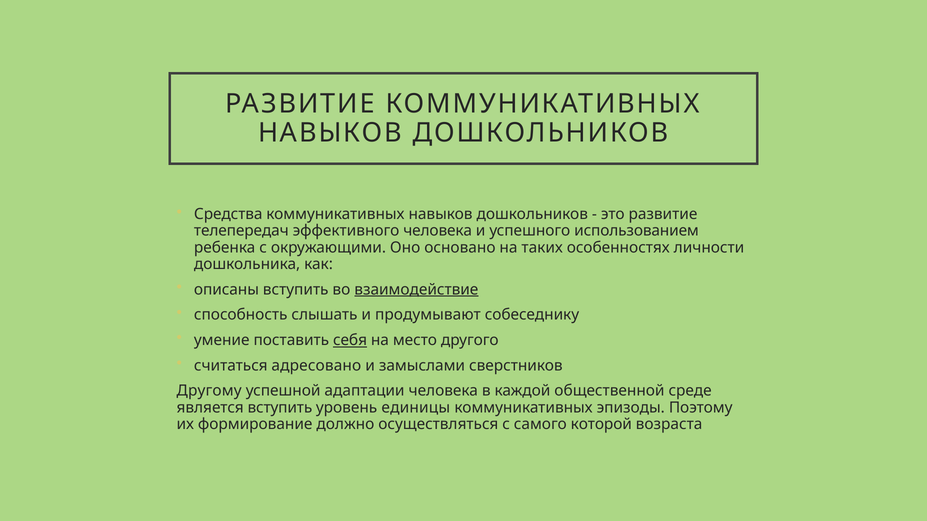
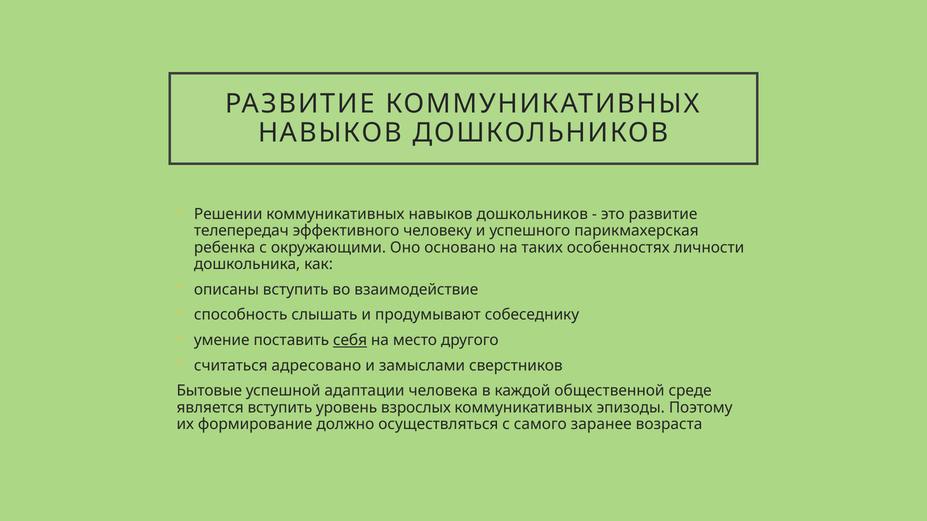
Средства: Средства -> Решении
эффективного человека: человека -> человеку
использованием: использованием -> парикмахерская
взаимодействие underline: present -> none
Другому: Другому -> Бытовые
единицы: единицы -> взрослых
которой: которой -> заранее
